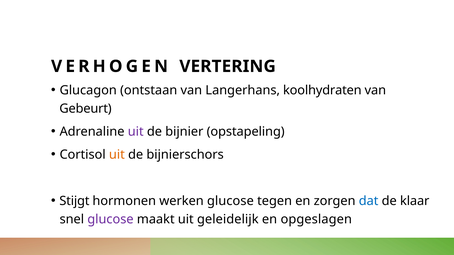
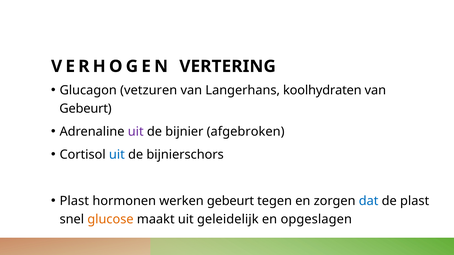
ontstaan: ontstaan -> vetzuren
opstapeling: opstapeling -> afgebroken
uit at (117, 155) colour: orange -> blue
Stijgt at (74, 201): Stijgt -> Plast
werken glucose: glucose -> gebeurt
de klaar: klaar -> plast
glucose at (110, 220) colour: purple -> orange
